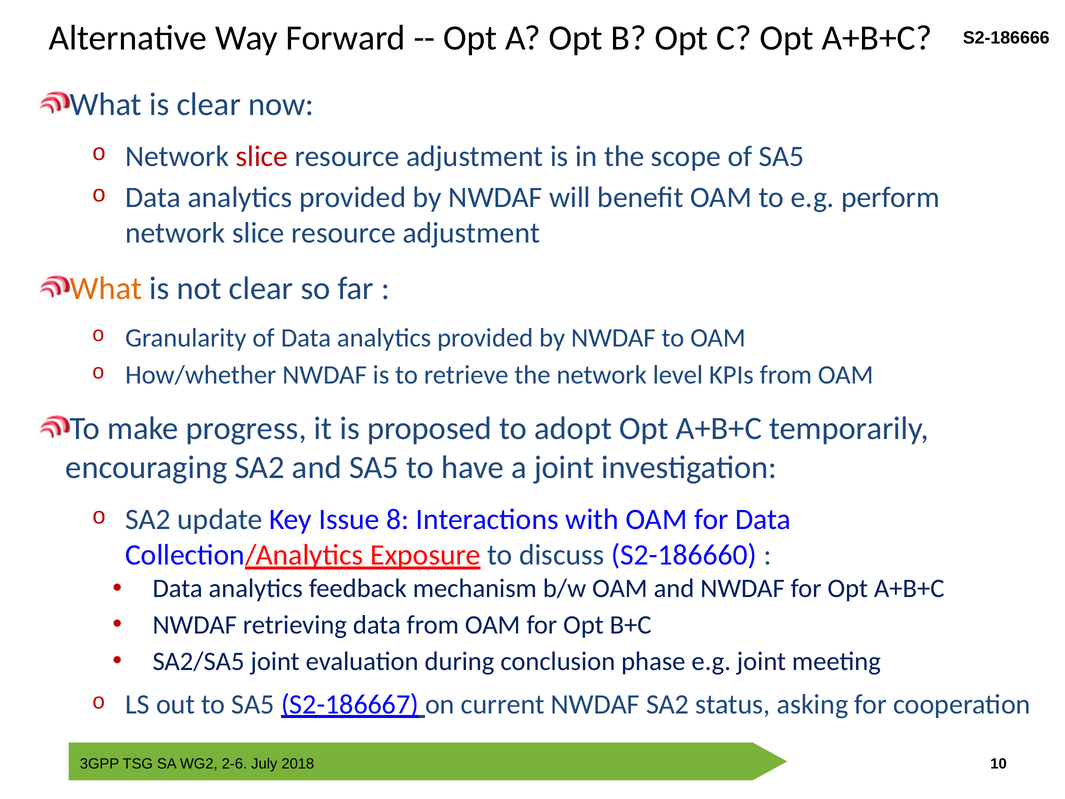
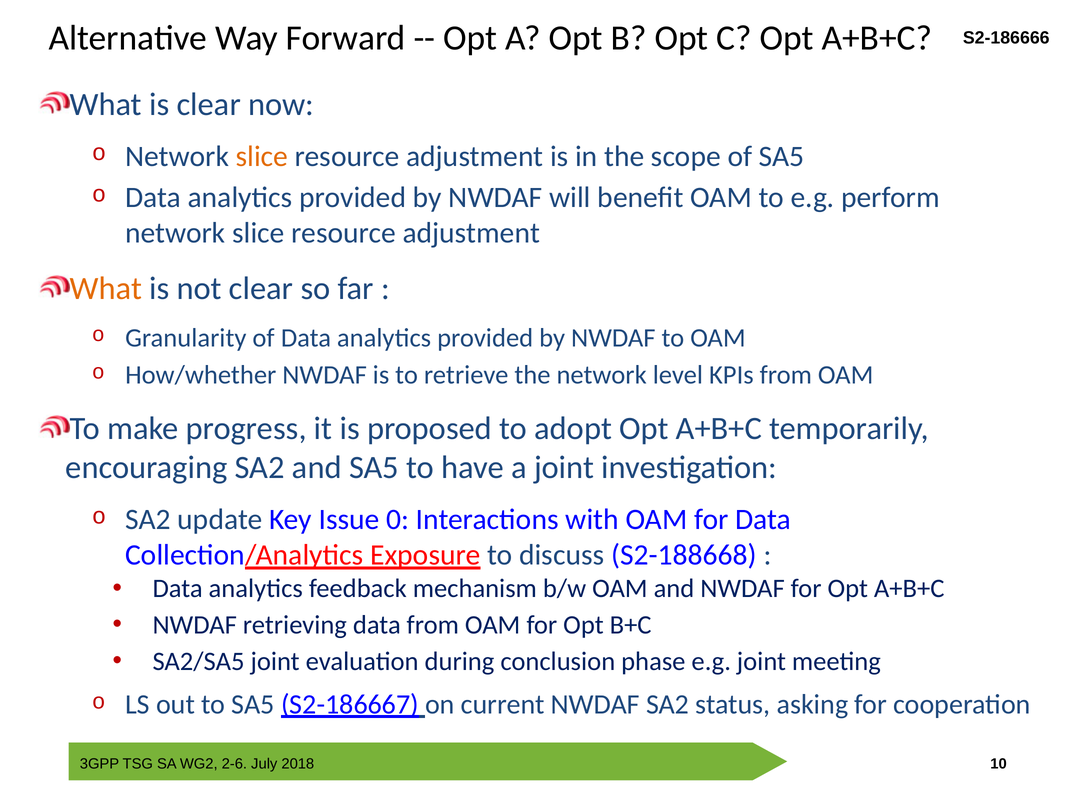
slice at (262, 156) colour: red -> orange
8: 8 -> 0
S2-186660: S2-186660 -> S2-188668
